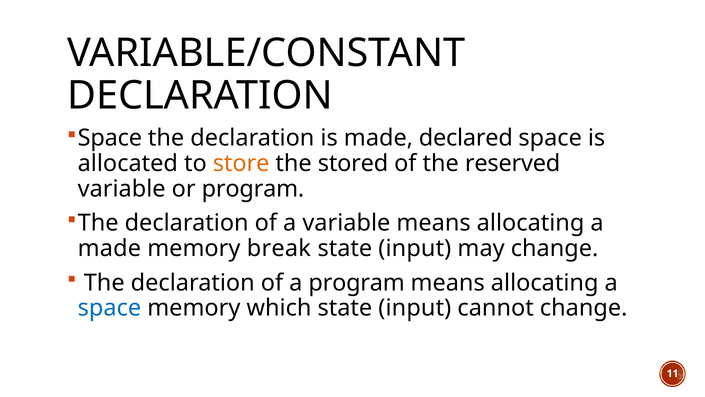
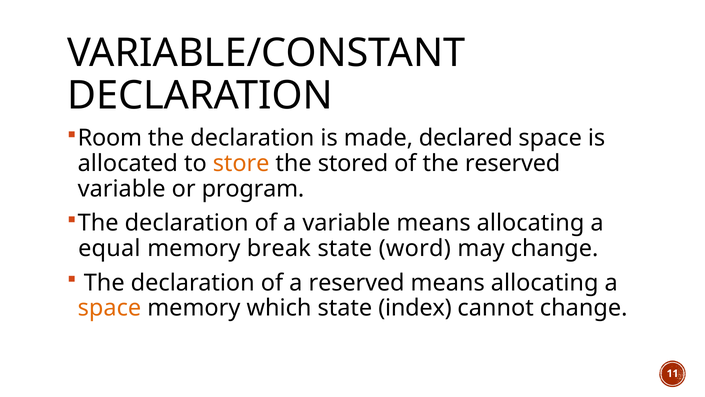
Space at (110, 138): Space -> Room
made at (109, 248): made -> equal
input at (415, 248): input -> word
a program: program -> reserved
space at (109, 308) colour: blue -> orange
which state input: input -> index
